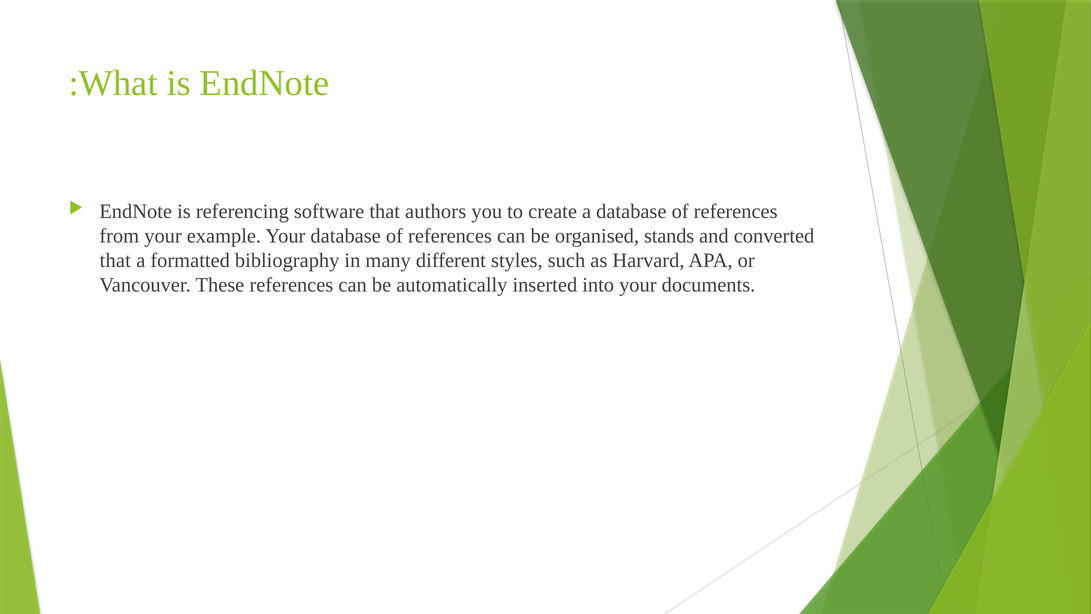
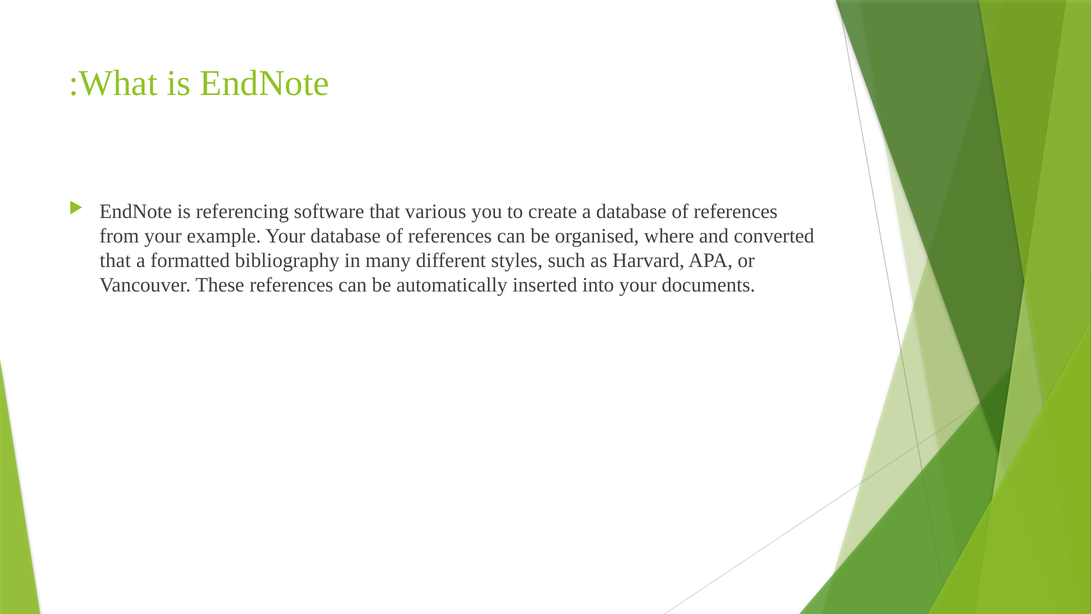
authors: authors -> various
stands: stands -> where
